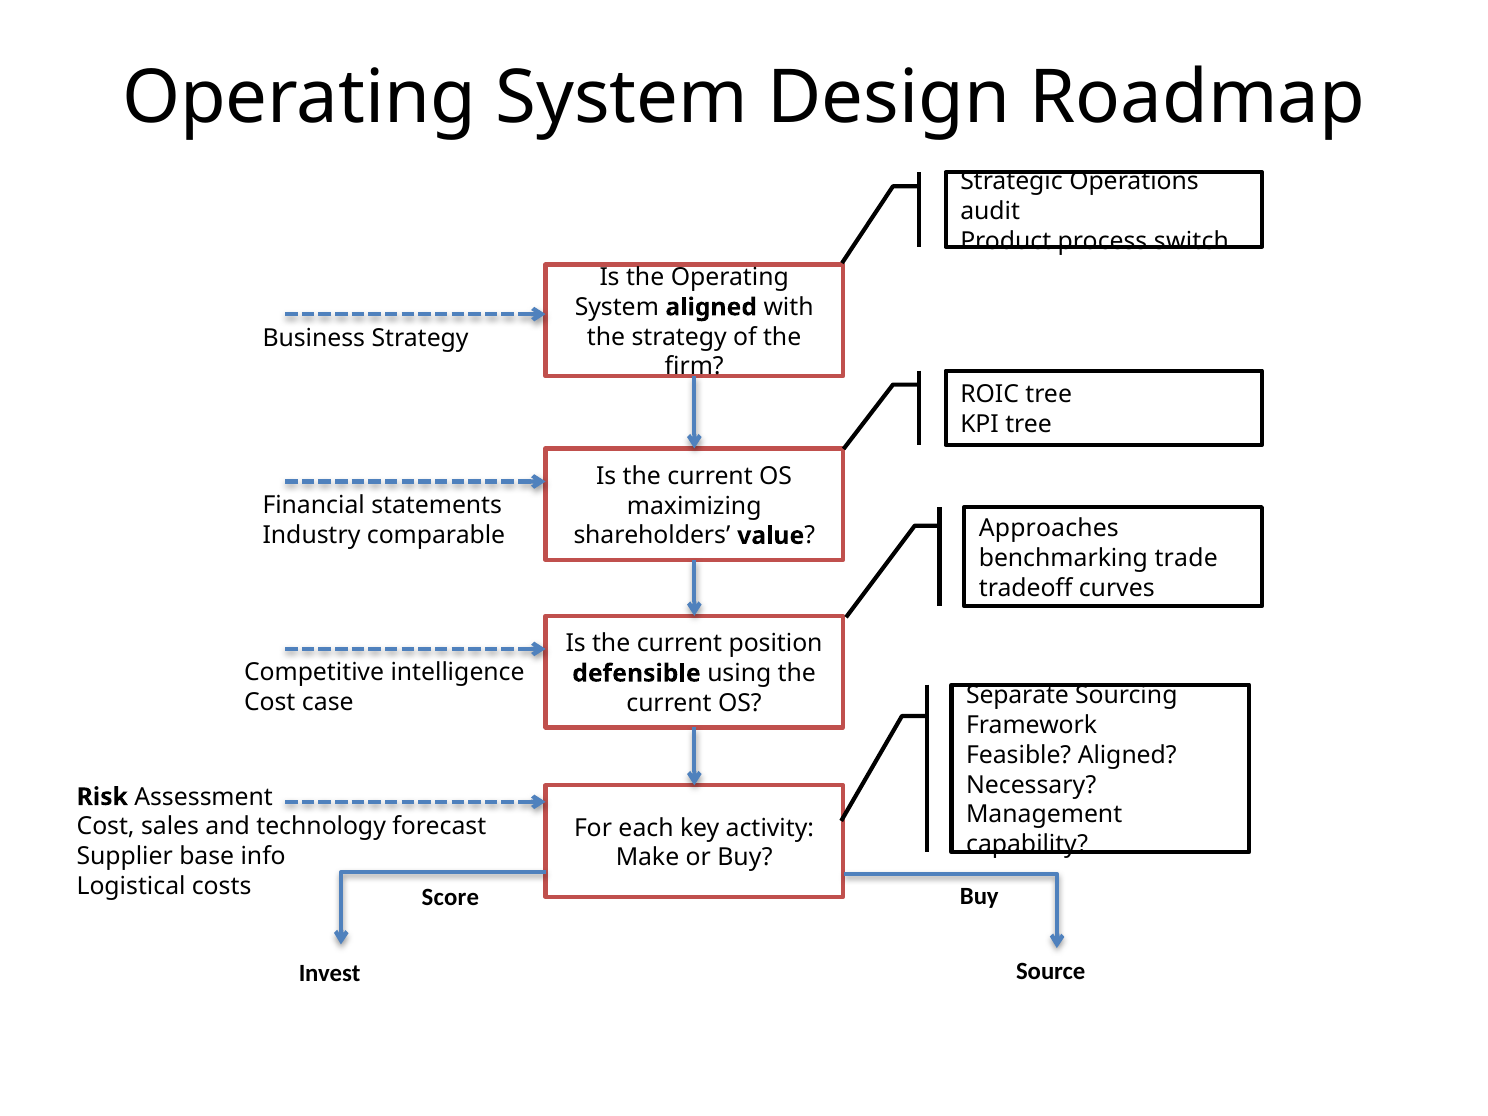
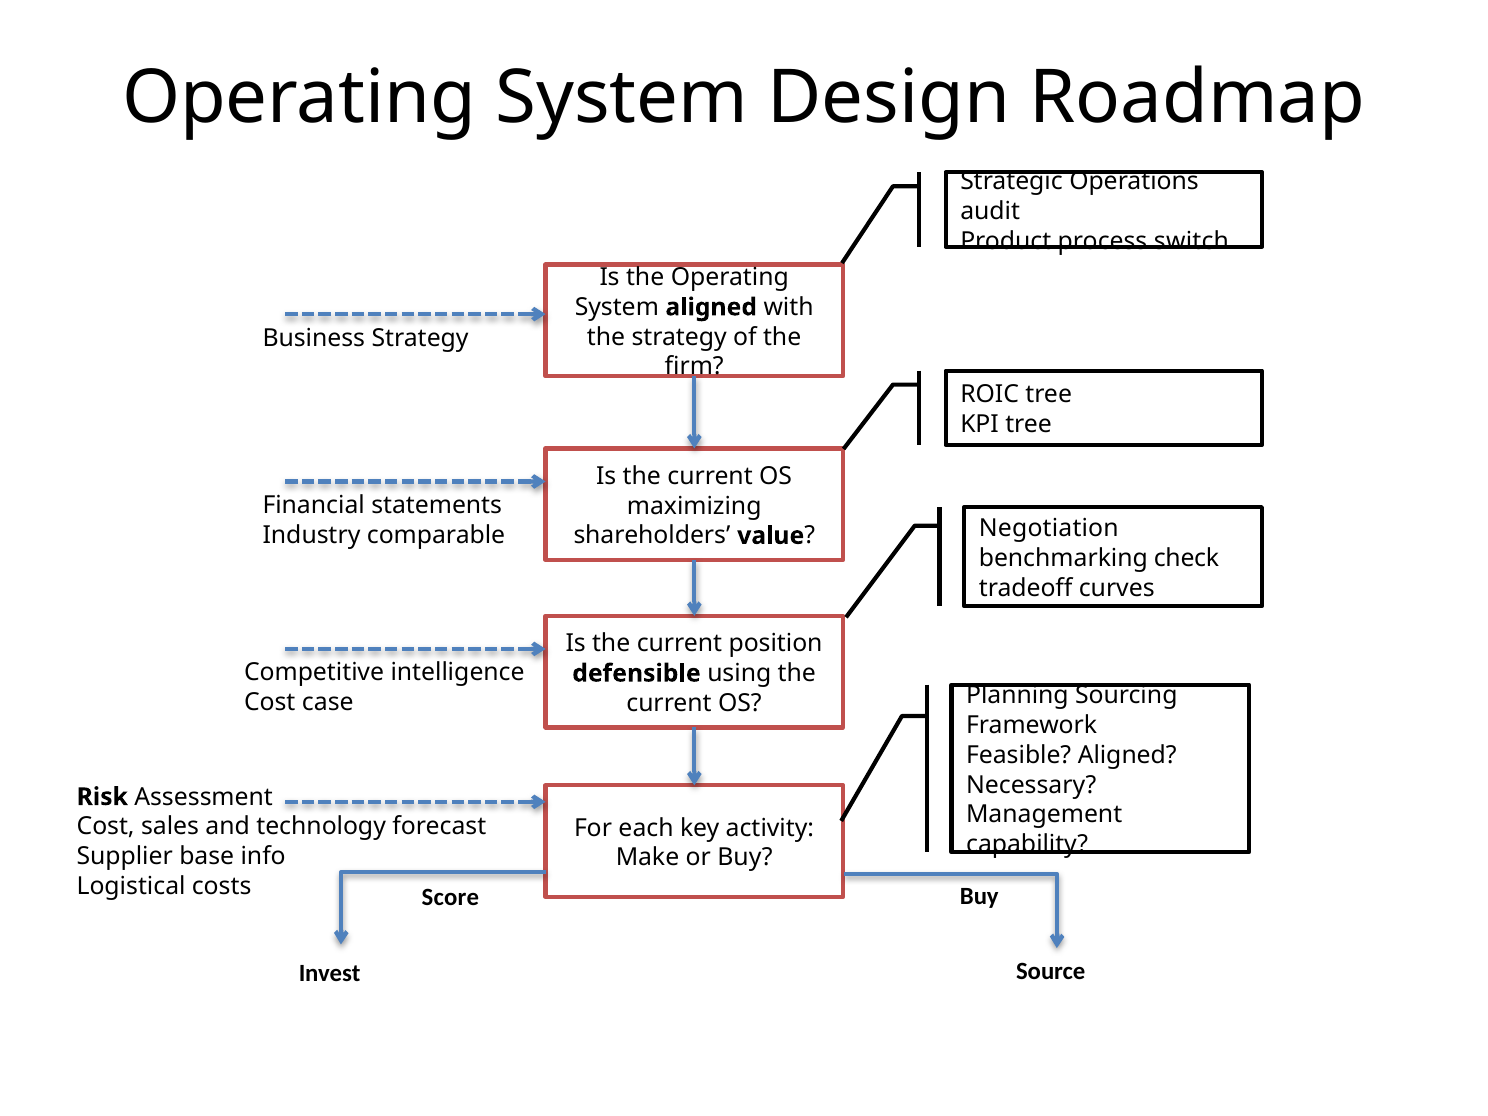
Approaches: Approaches -> Negotiation
trade: trade -> check
Separate: Separate -> Planning
